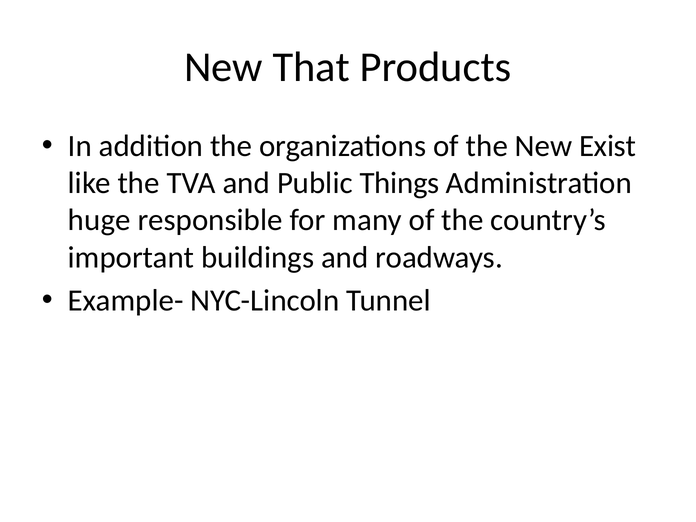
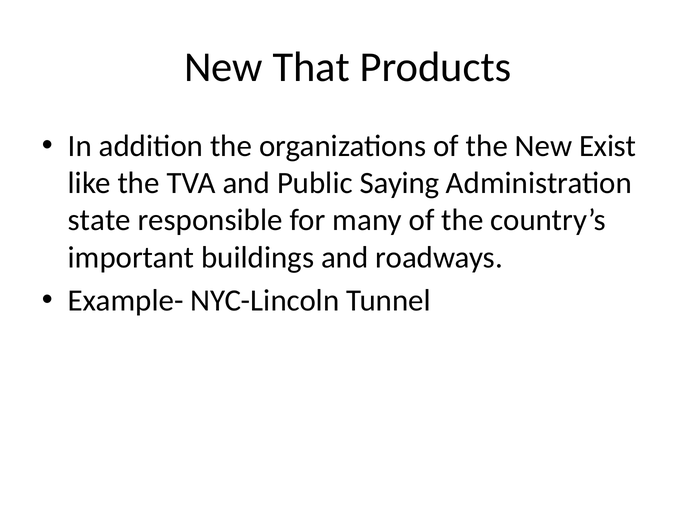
Things: Things -> Saying
huge: huge -> state
